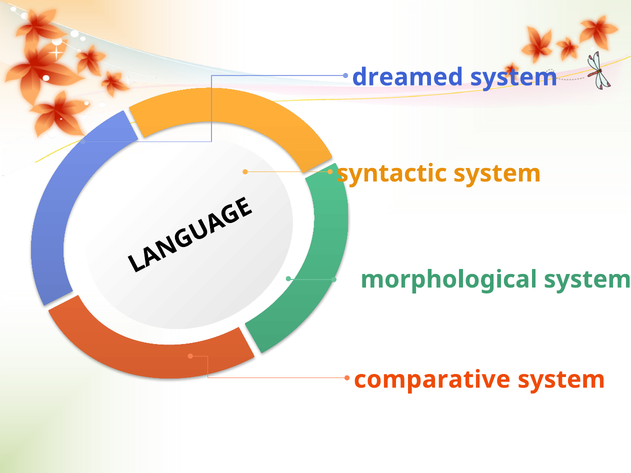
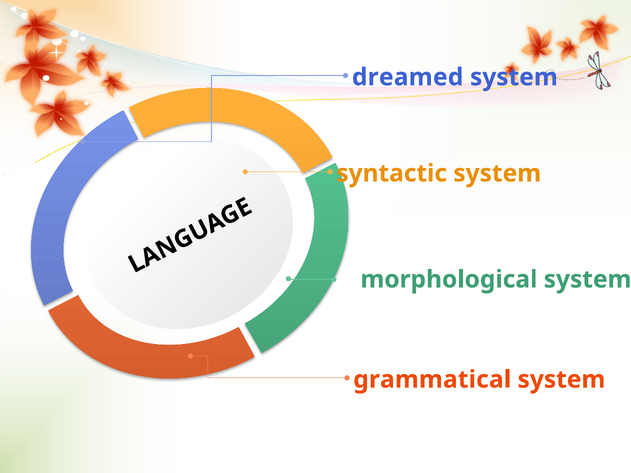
comparative: comparative -> grammatical
